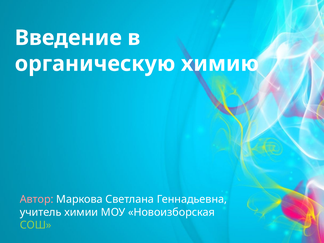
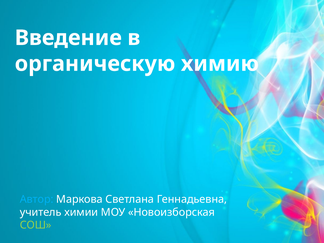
Автор colour: pink -> light blue
